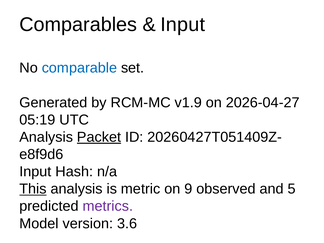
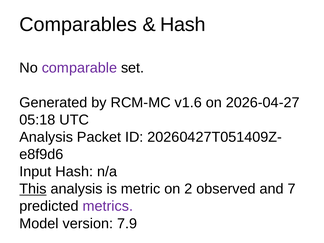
Input at (183, 25): Input -> Hash
comparable colour: blue -> purple
v1.9: v1.9 -> v1.6
05:19: 05:19 -> 05:18
Packet underline: present -> none
9: 9 -> 2
5: 5 -> 7
3.6: 3.6 -> 7.9
